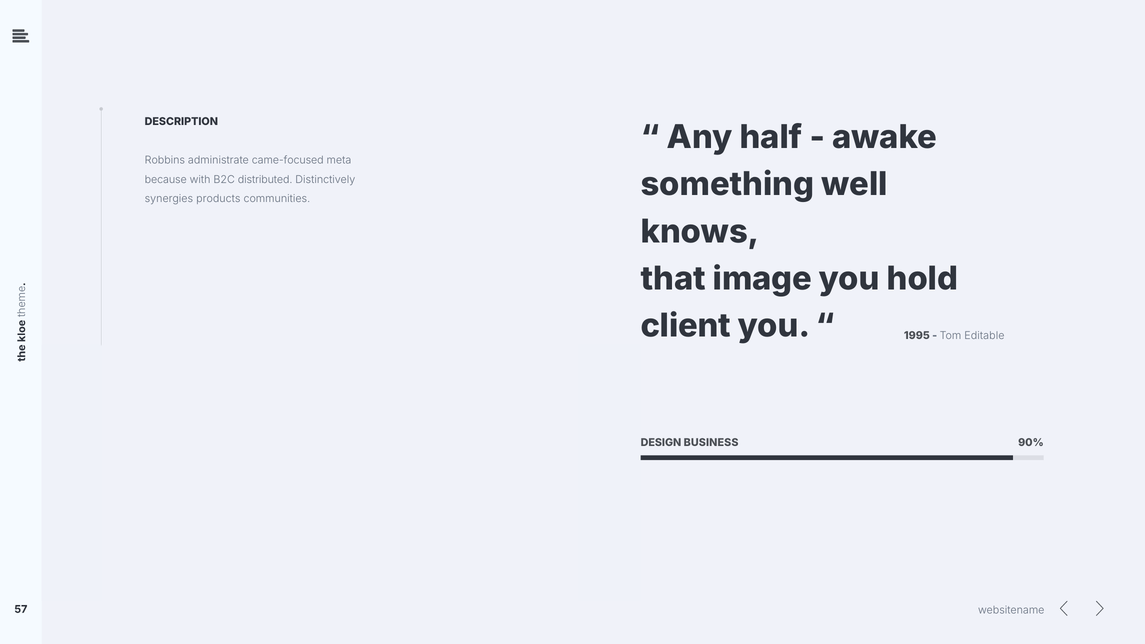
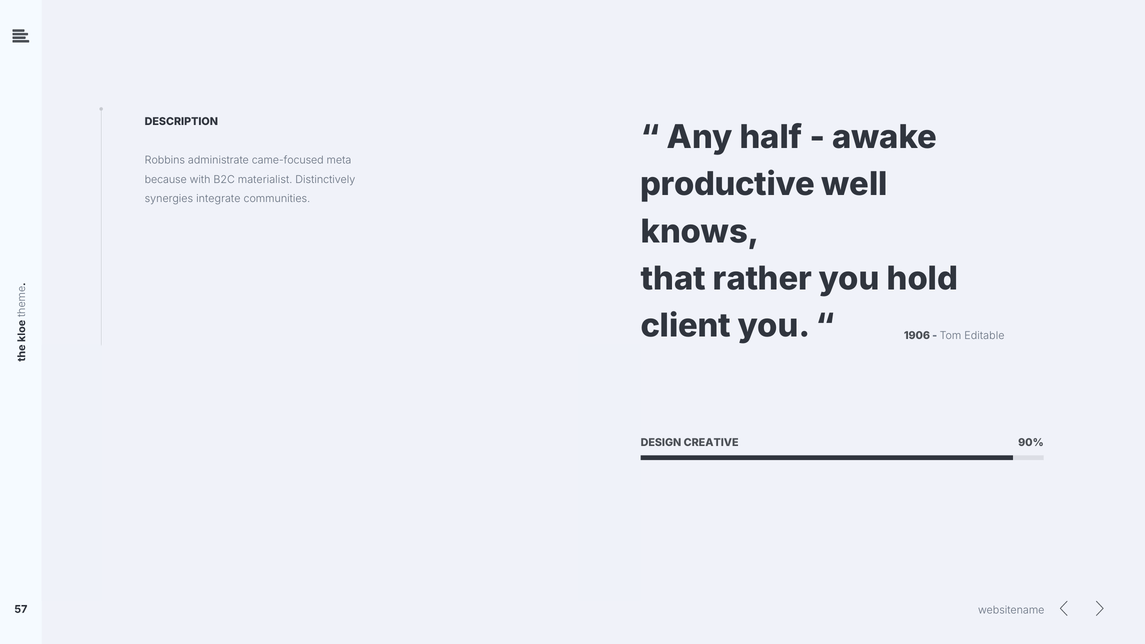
something: something -> productive
distributed: distributed -> materialist
products: products -> integrate
image: image -> rather
1995: 1995 -> 1906
BUSINESS: BUSINESS -> CREATIVE
